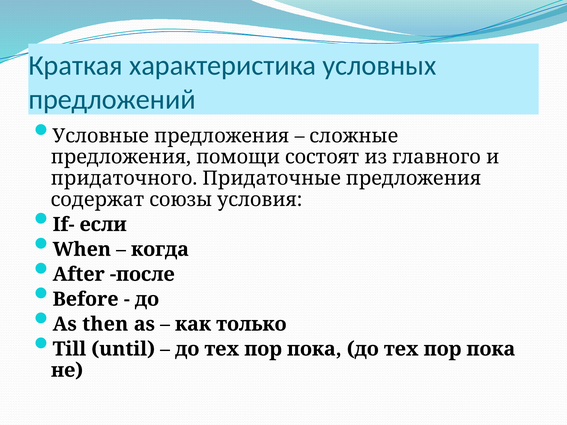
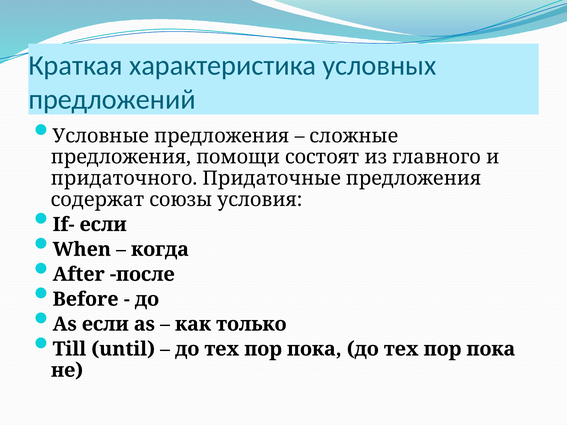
As then: then -> если
